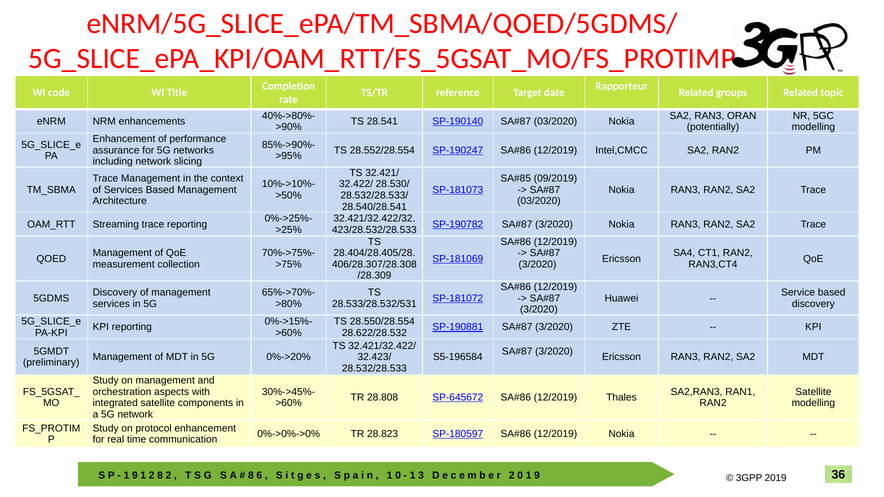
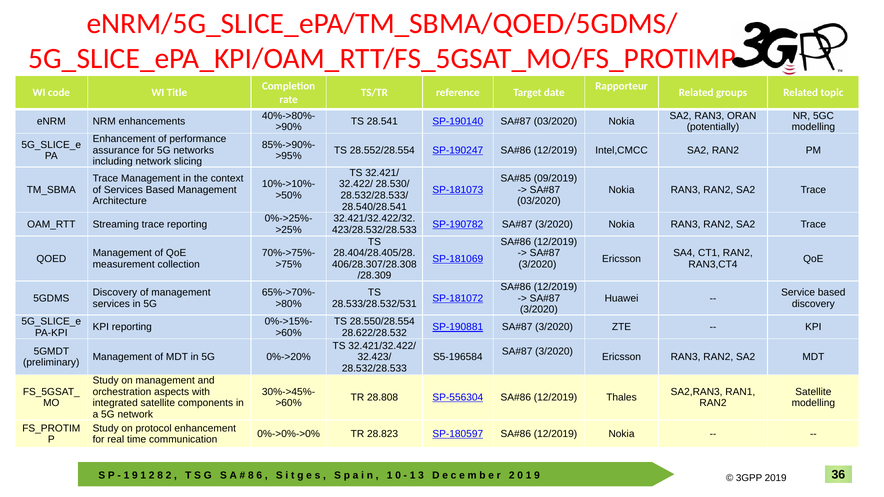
SP-645672: SP-645672 -> SP-556304
